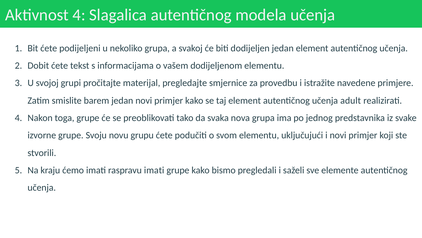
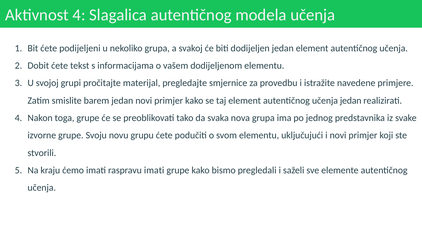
učenja adult: adult -> jedan
